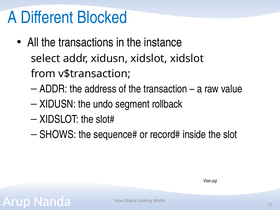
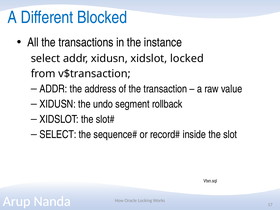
xidslot xidslot: xidslot -> locked
SHOWS at (58, 135): SHOWS -> SELECT
